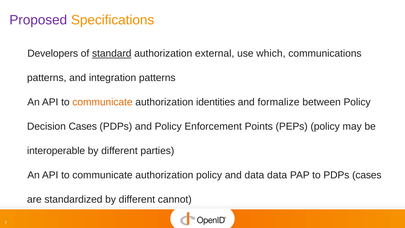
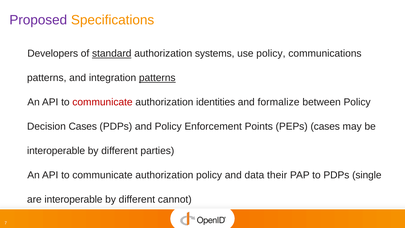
external: external -> systems
use which: which -> policy
patterns at (157, 78) underline: none -> present
communicate at (102, 102) colour: orange -> red
PEPs policy: policy -> cases
data data: data -> their
PDPs cases: cases -> single
are standardized: standardized -> interoperable
